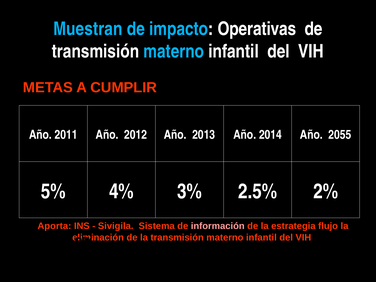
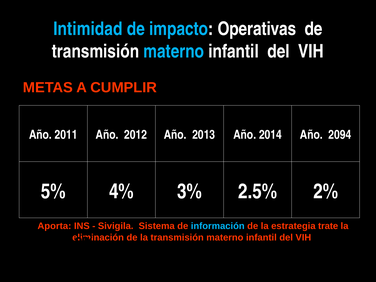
Muestran: Muestran -> Intimidad
2055: 2055 -> 2094
información colour: pink -> light blue
flujo: flujo -> trate
